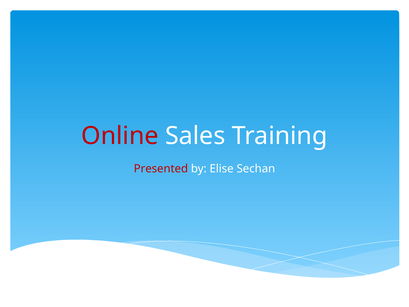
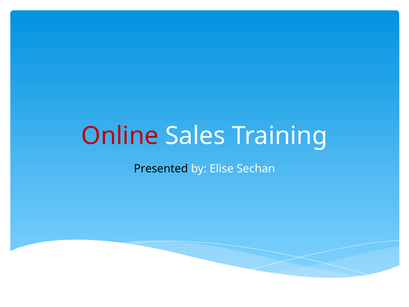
Presented colour: red -> black
